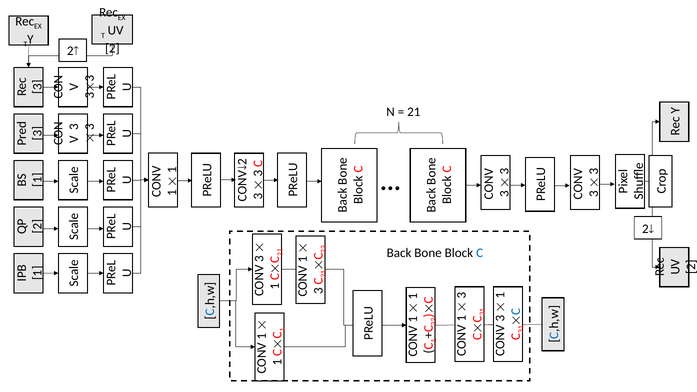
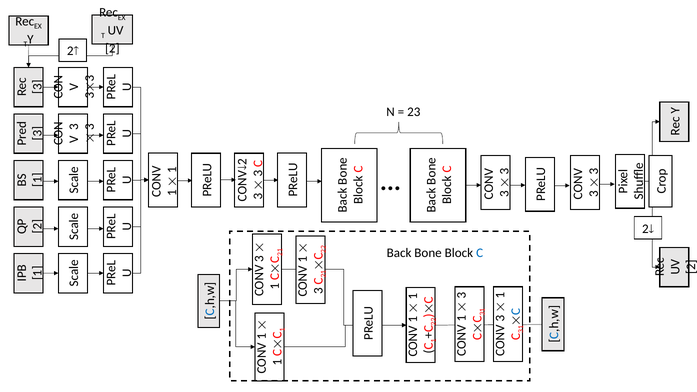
21: 21 -> 23
